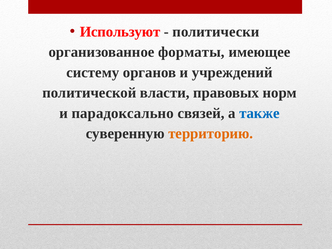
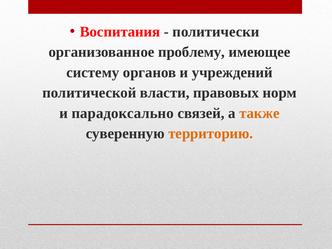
Используют: Используют -> Воспитания
форматы: форматы -> проблему
также colour: blue -> orange
